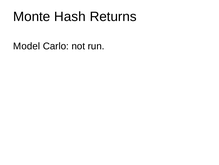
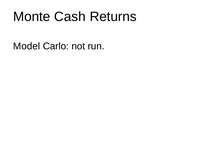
Hash: Hash -> Cash
